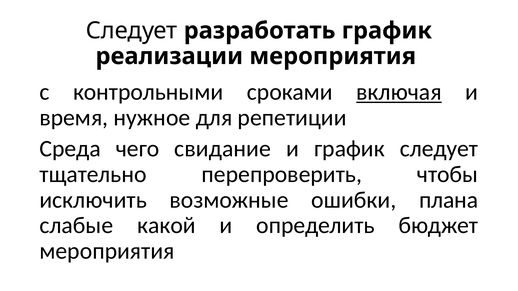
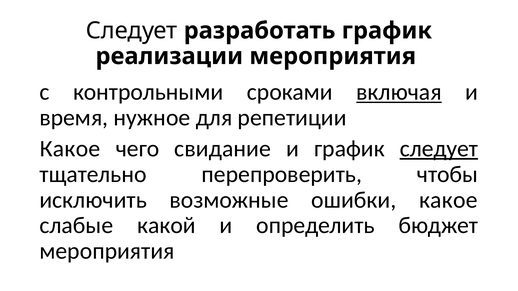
Среда at (70, 149): Среда -> Какое
следует at (439, 149) underline: none -> present
ошибки плана: плана -> какое
